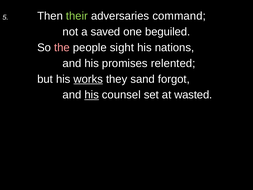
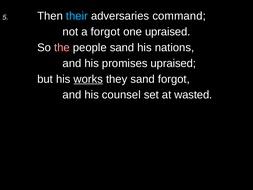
their colour: light green -> light blue
a saved: saved -> forgot
one beguiled: beguiled -> upraised
people sight: sight -> sand
promises relented: relented -> upraised
his at (92, 95) underline: present -> none
